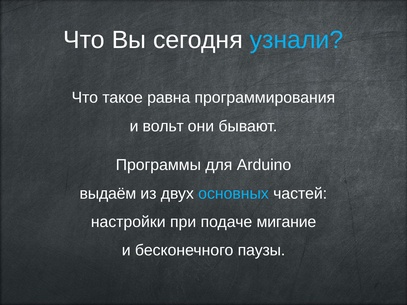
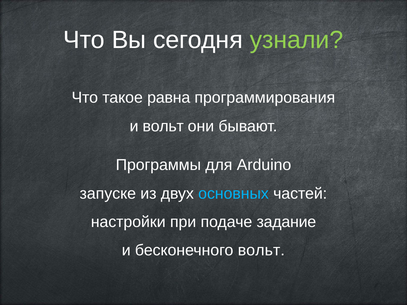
узнали colour: light blue -> light green
выдаём: выдаём -> запуске
мигание: мигание -> задание
бесконечного паузы: паузы -> вольт
